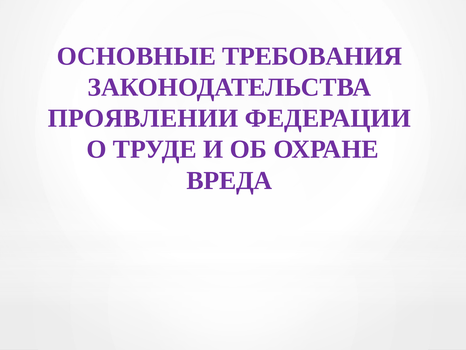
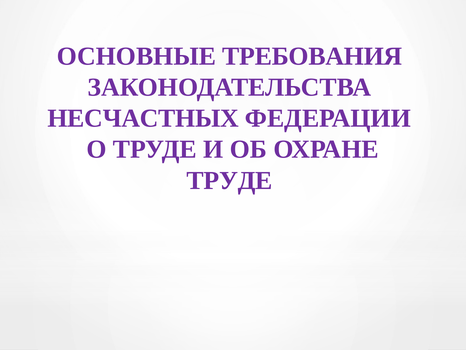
ПРОЯВЛЕНИИ: ПРОЯВЛЕНИИ -> НЕСЧАСТНЫХ
ВРЕДА at (229, 180): ВРЕДА -> ТРУДЕ
